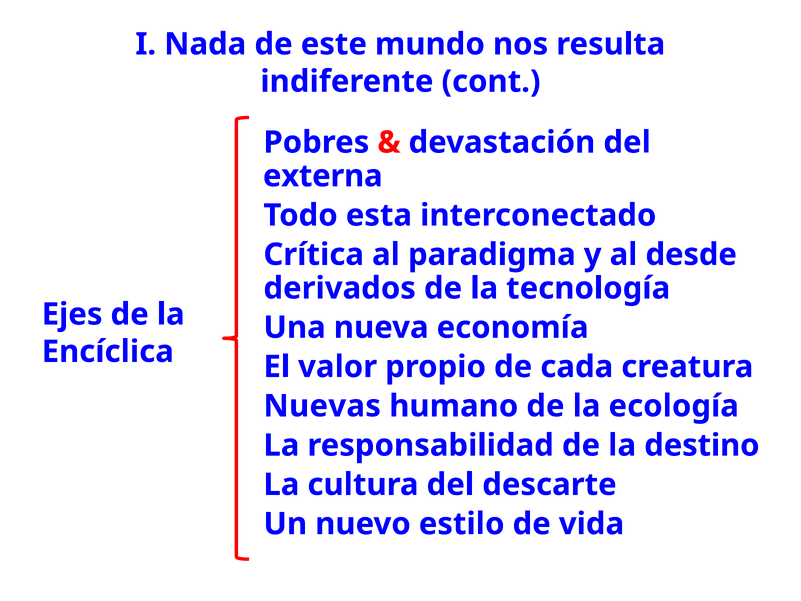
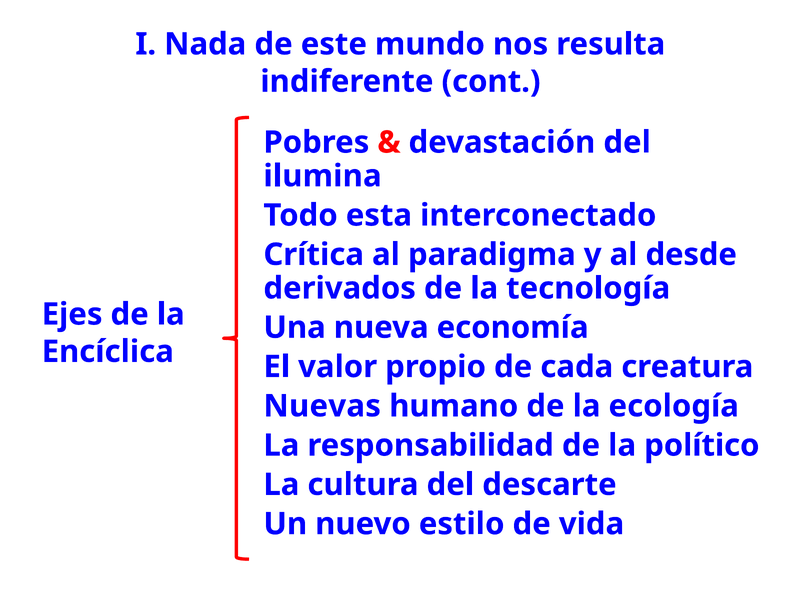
externa: externa -> ilumina
destino: destino -> político
